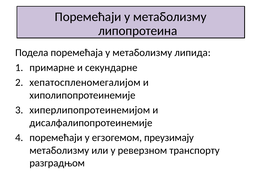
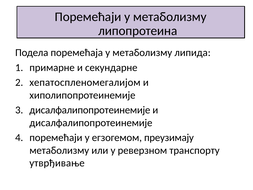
хиперлипопротеинемијом at (90, 110): хиперлипопротеинемијом -> дисалфалипопротеинемије
разградњом: разградњом -> утврђивање
